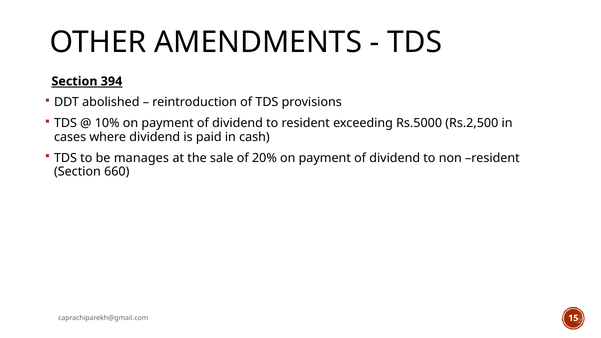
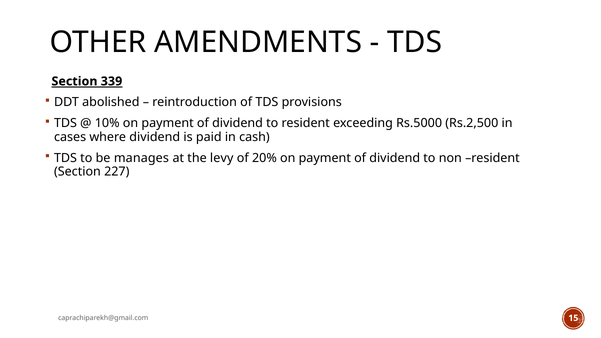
394: 394 -> 339
sale: sale -> levy
660: 660 -> 227
